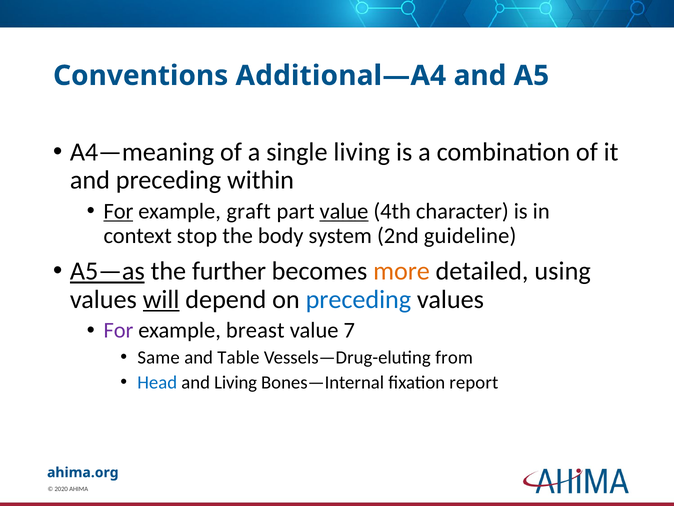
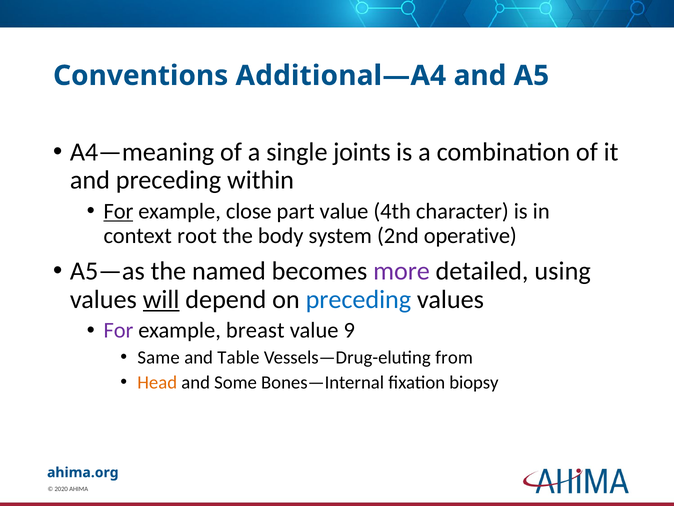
single living: living -> joints
graft: graft -> close
value at (344, 211) underline: present -> none
stop: stop -> root
guideline: guideline -> operative
A5—as underline: present -> none
further: further -> named
more colour: orange -> purple
7: 7 -> 9
Head colour: blue -> orange
and Living: Living -> Some
report: report -> biopsy
